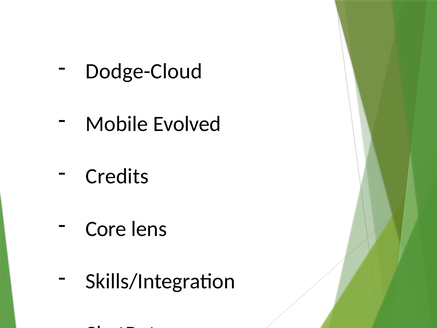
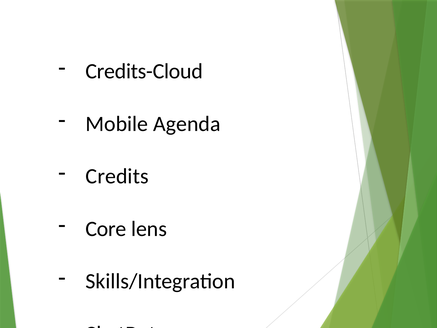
Dodge-Cloud: Dodge-Cloud -> Credits-Cloud
Evolved: Evolved -> Agenda
